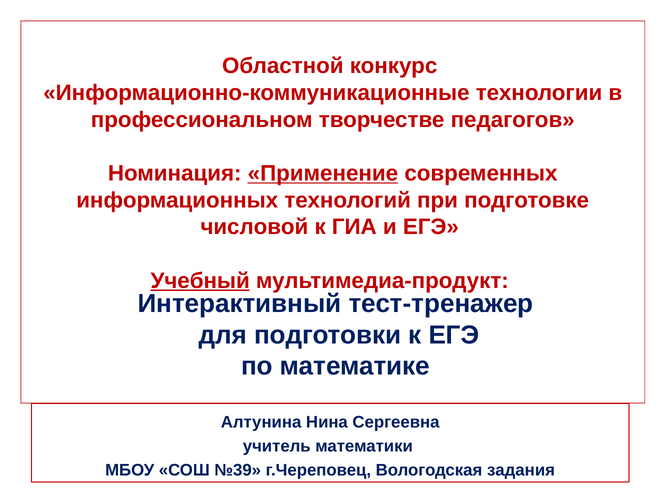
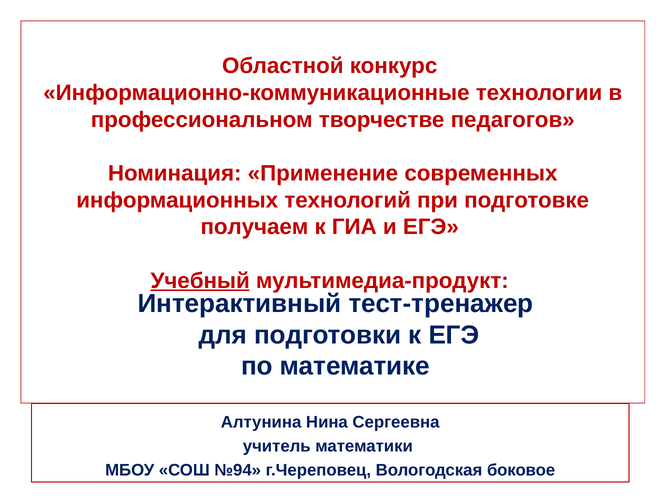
Применение underline: present -> none
числовой: числовой -> получаем
№39: №39 -> №94
задания: задания -> боковое
